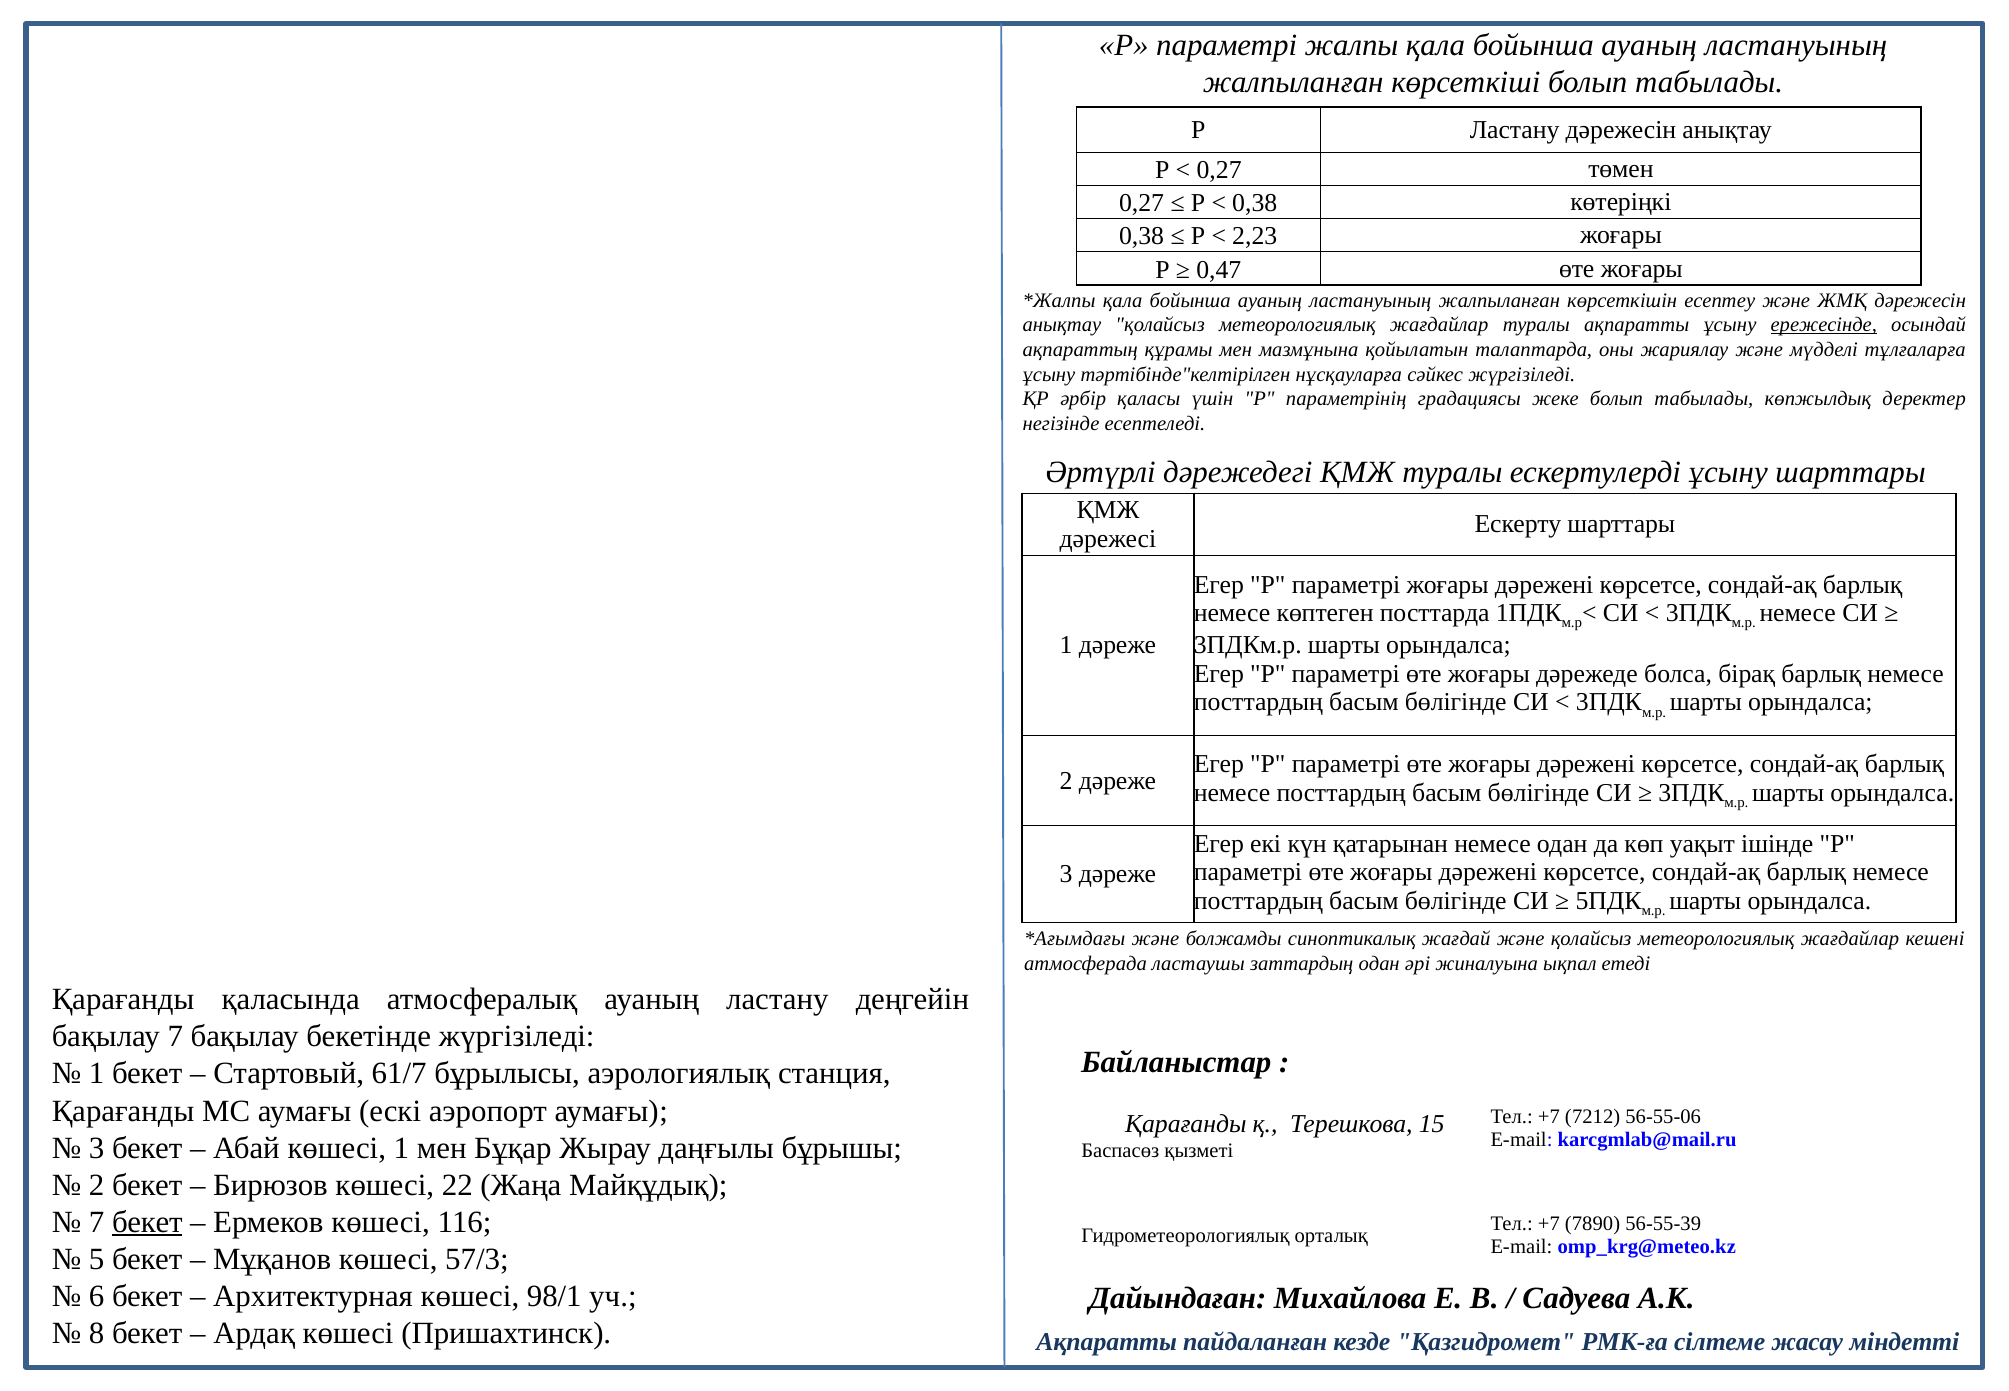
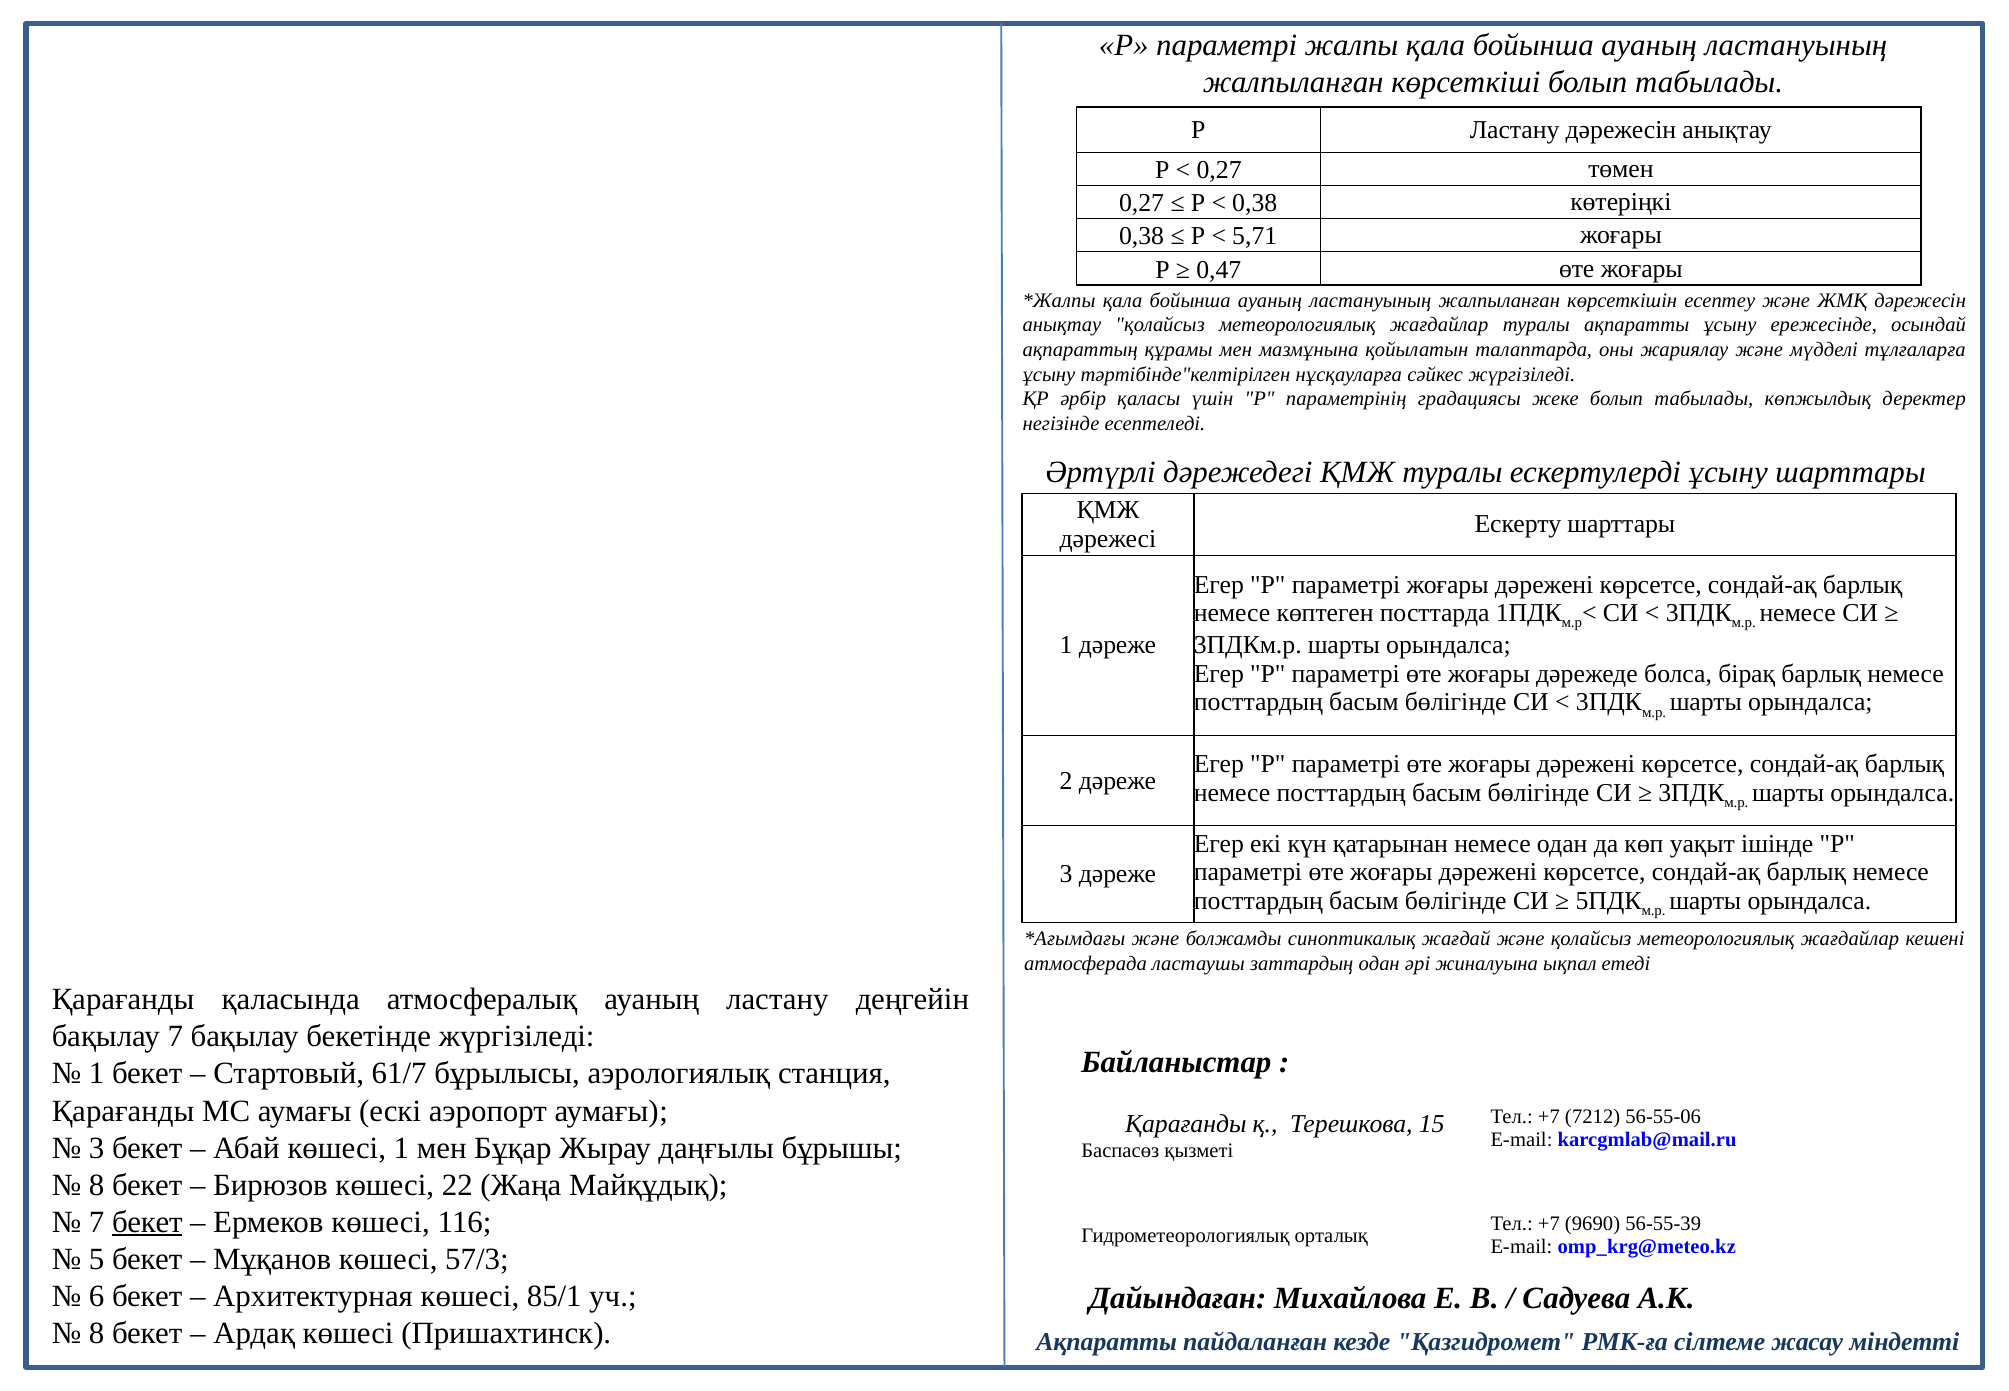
2,23: 2,23 -> 5,71
ережесінде underline: present -> none
2 at (97, 1185): 2 -> 8
7890: 7890 -> 9690
98/1: 98/1 -> 85/1
